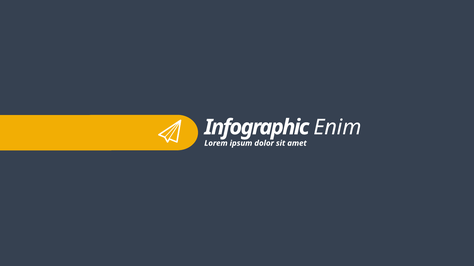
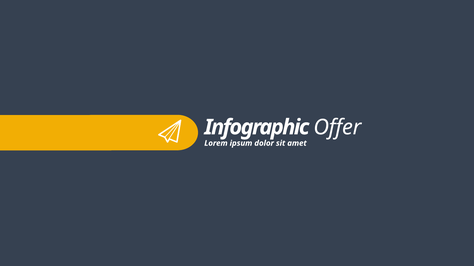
Enim: Enim -> Offer
